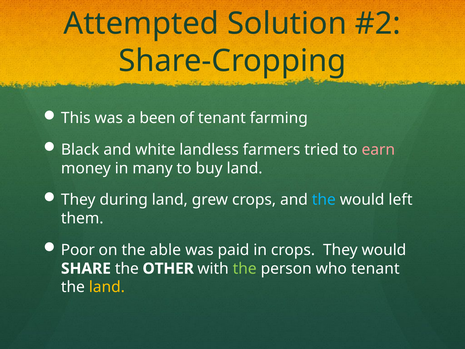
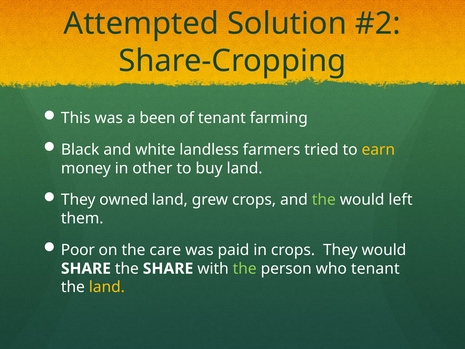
earn colour: pink -> yellow
many: many -> other
during: during -> owned
the at (324, 200) colour: light blue -> light green
able: able -> care
the OTHER: OTHER -> SHARE
